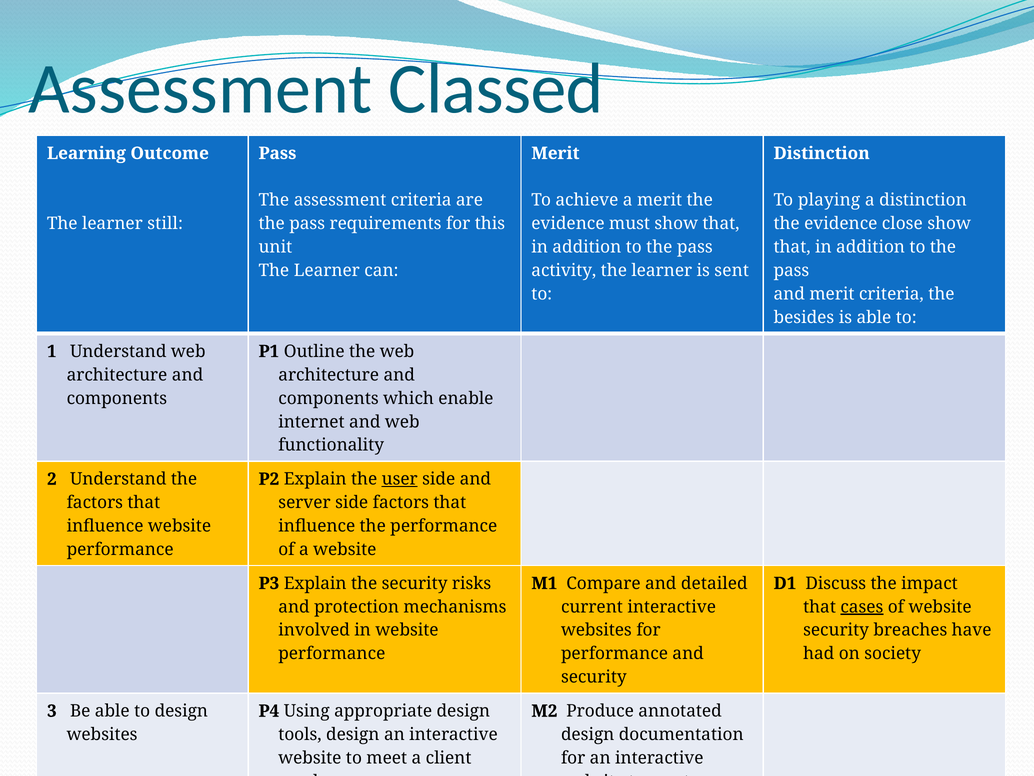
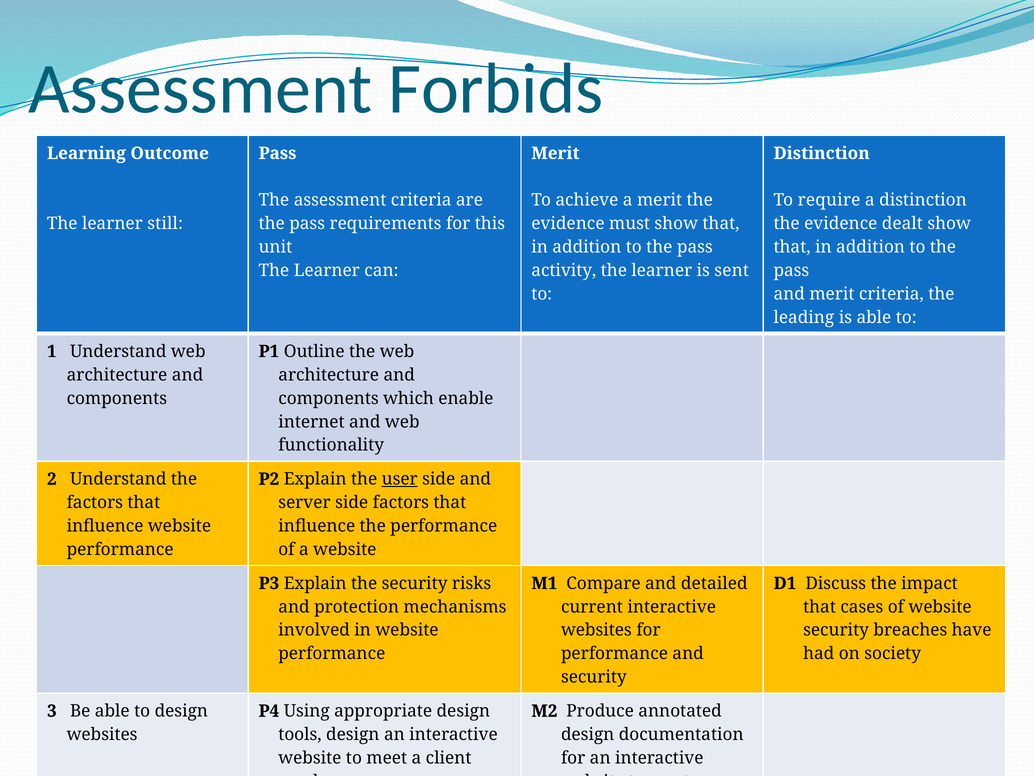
Classed: Classed -> Forbids
playing: playing -> require
close: close -> dealt
besides: besides -> leading
cases underline: present -> none
